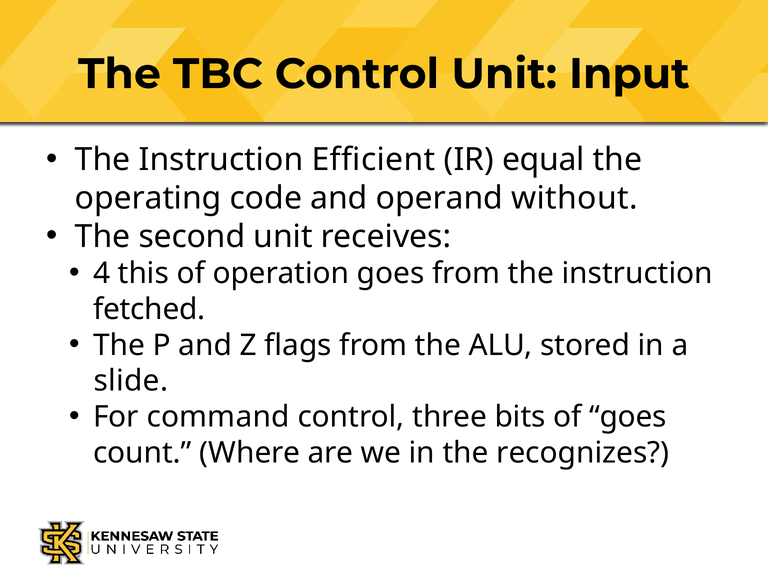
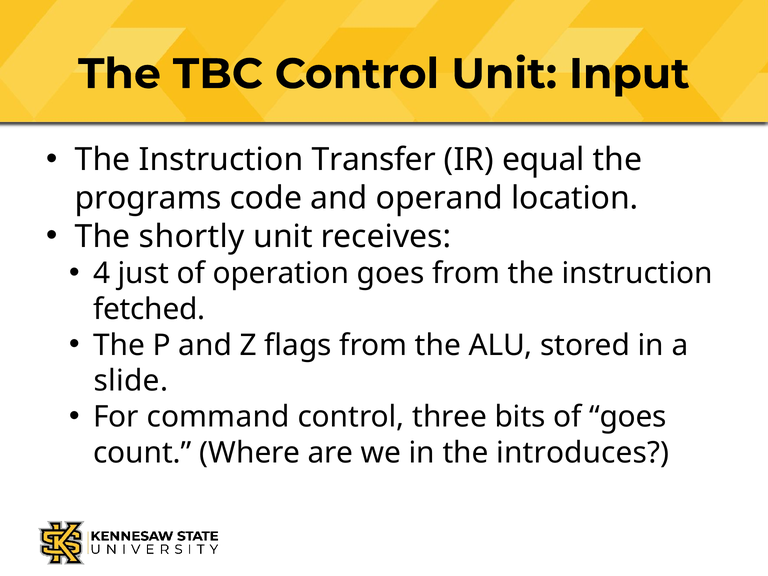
Efficient: Efficient -> Transfer
operating: operating -> programs
without: without -> location
second: second -> shortly
this: this -> just
recognizes: recognizes -> introduces
